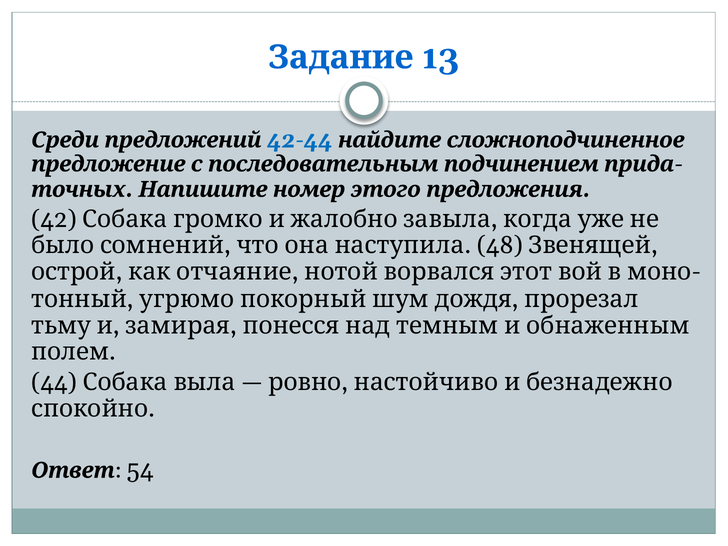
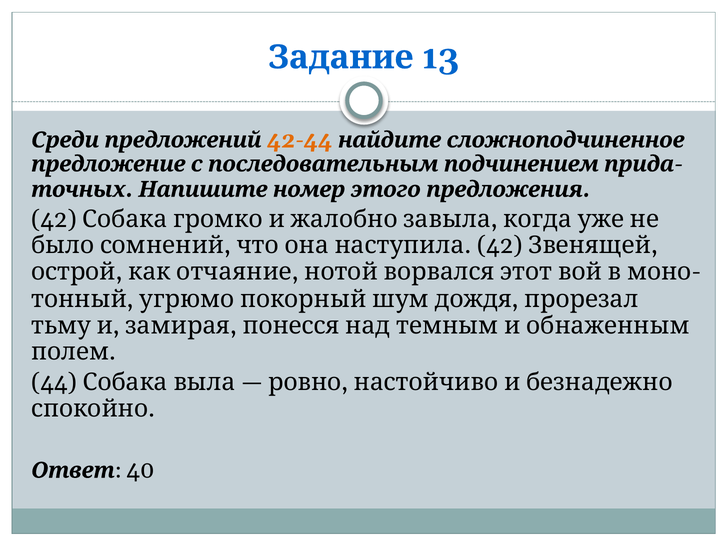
42-44 colour: blue -> orange
48 at (500, 245): 48 -> 42
54: 54 -> 40
